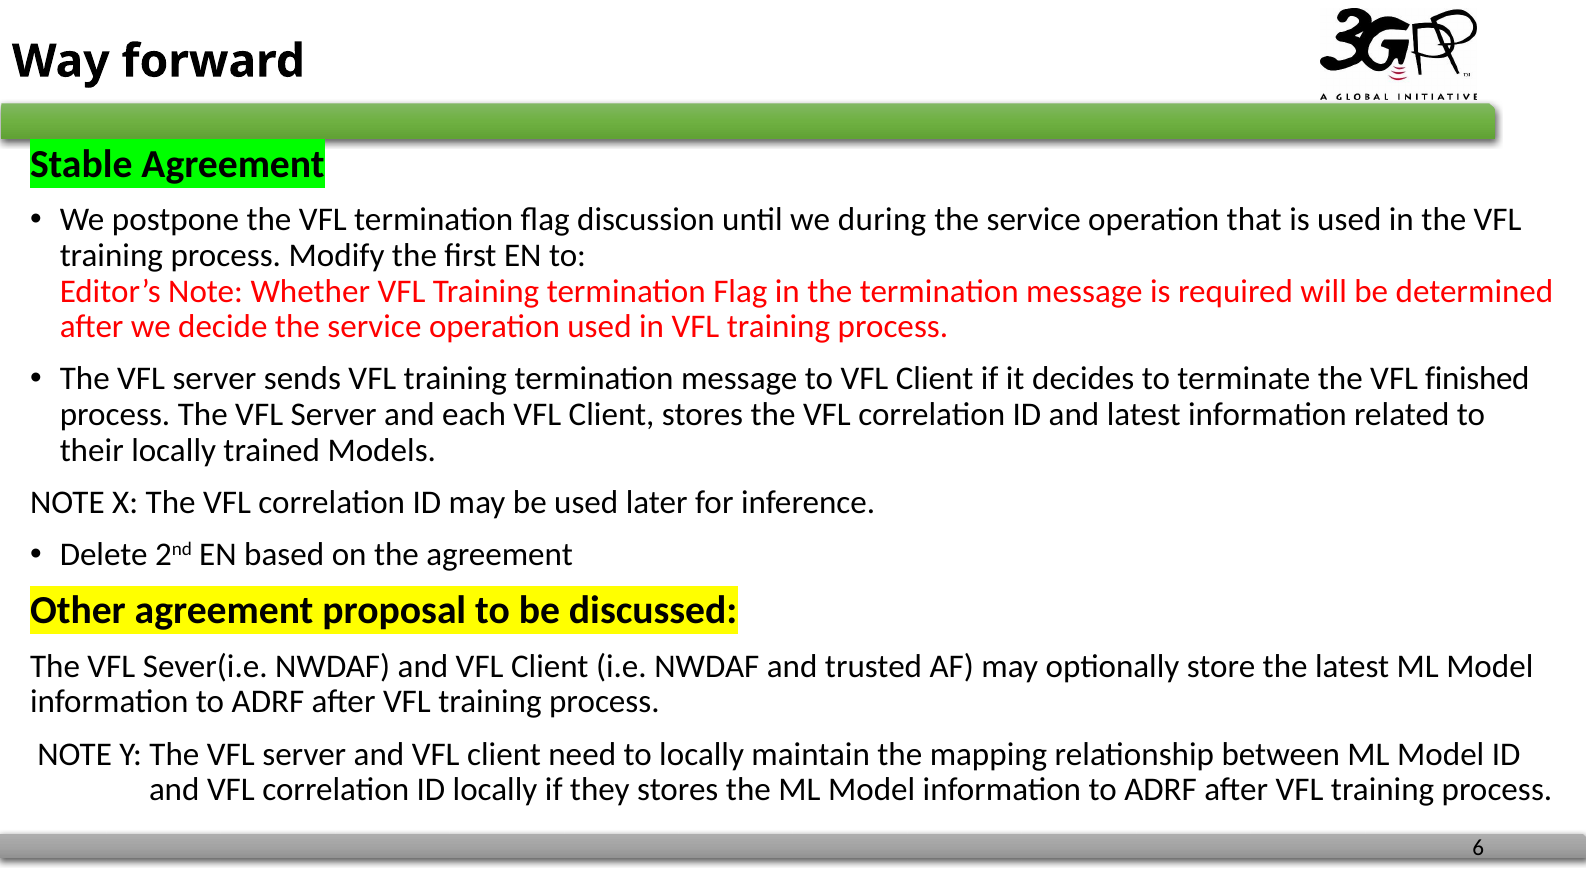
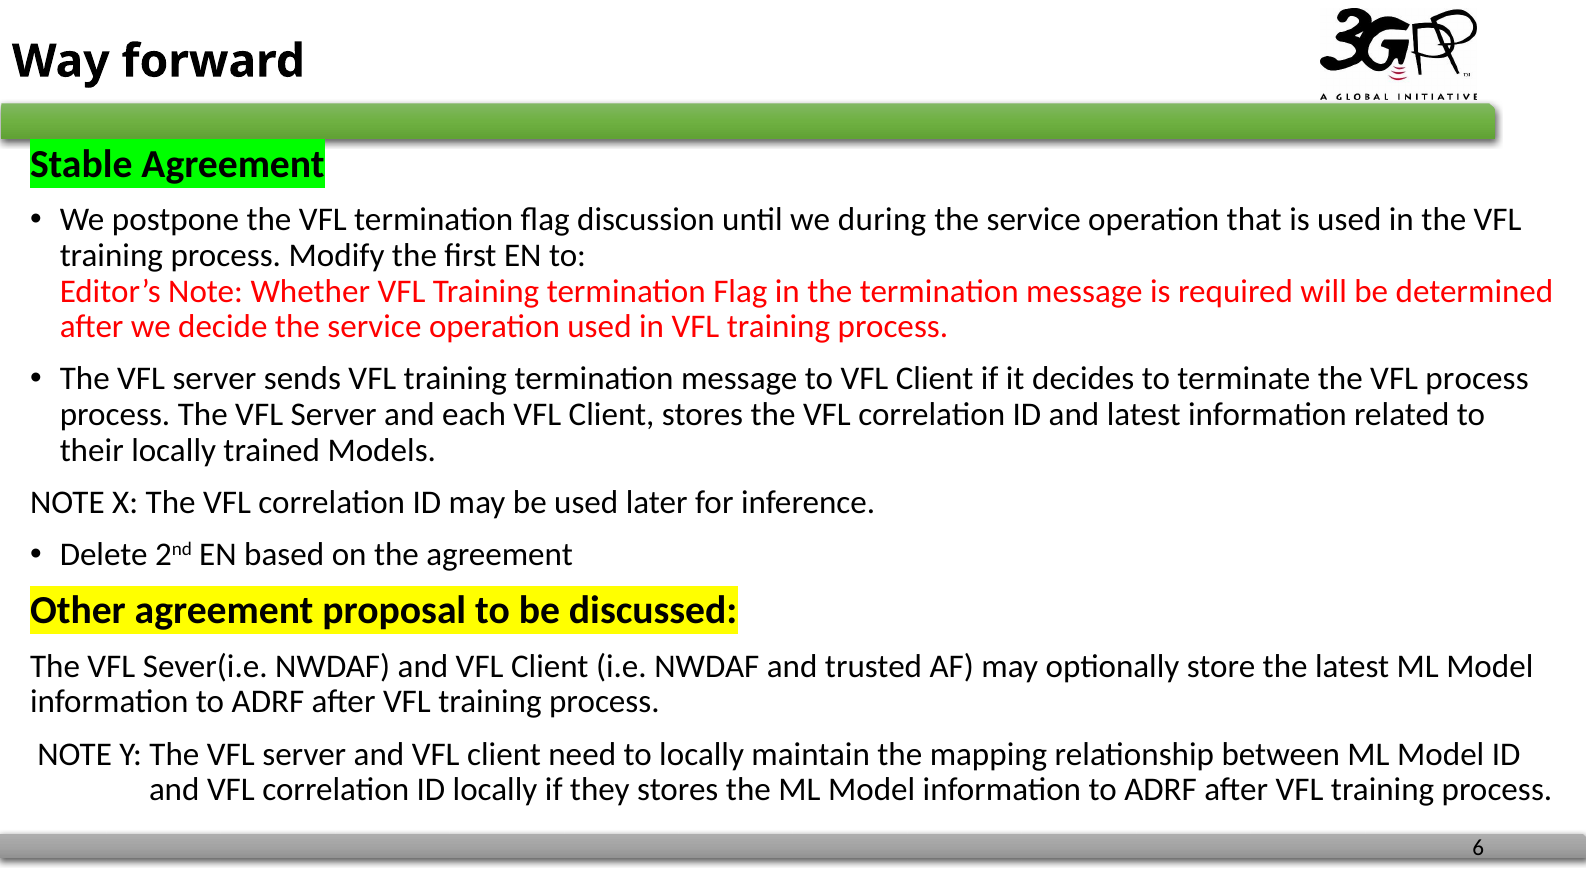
VFL finished: finished -> process
